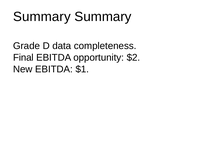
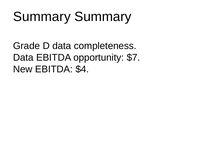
Final at (23, 57): Final -> Data
$2: $2 -> $7
$1: $1 -> $4
